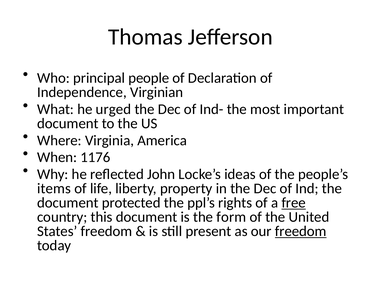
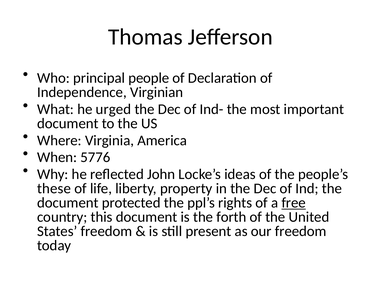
1176: 1176 -> 5776
items: items -> these
form: form -> forth
freedom at (301, 231) underline: present -> none
